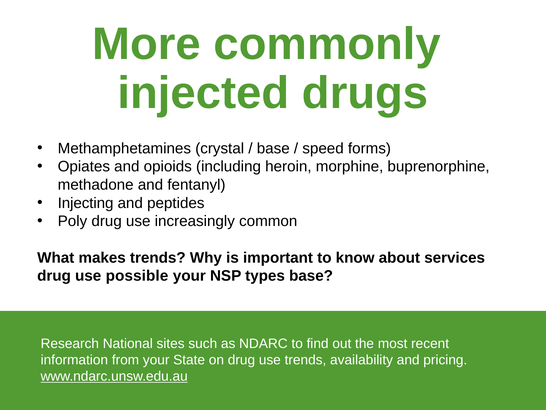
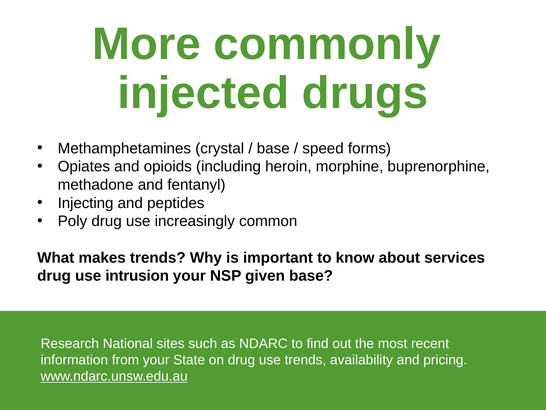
possible: possible -> intrusion
types: types -> given
